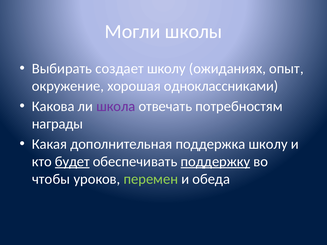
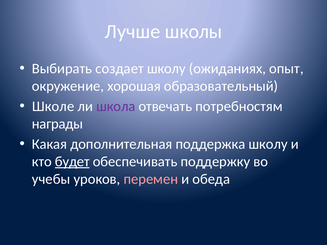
Могли: Могли -> Лучше
одноклассниками: одноклассниками -> образовательный
Какова: Какова -> Школе
поддержку underline: present -> none
чтобы: чтобы -> учебы
перемен colour: light green -> pink
